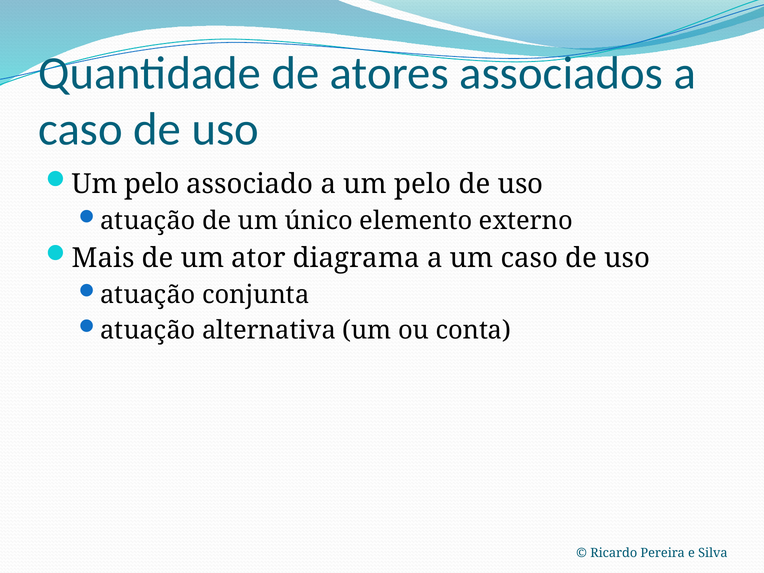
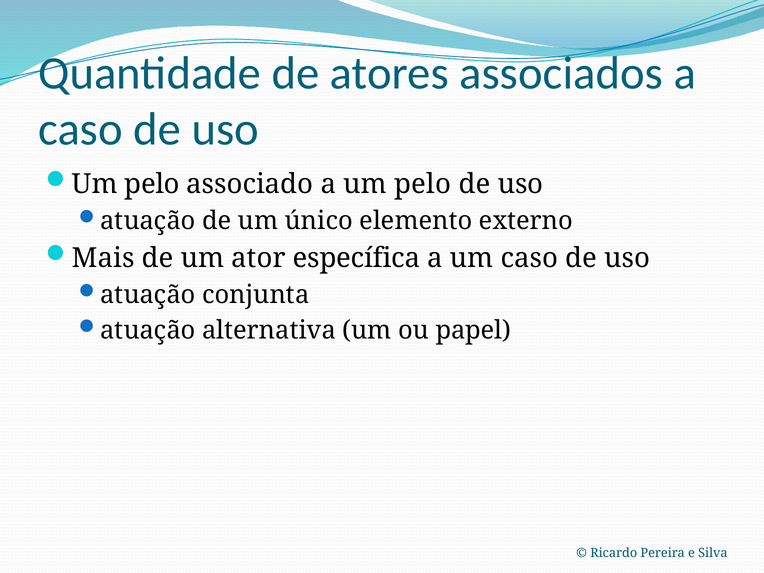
diagrama: diagrama -> específica
conta: conta -> papel
